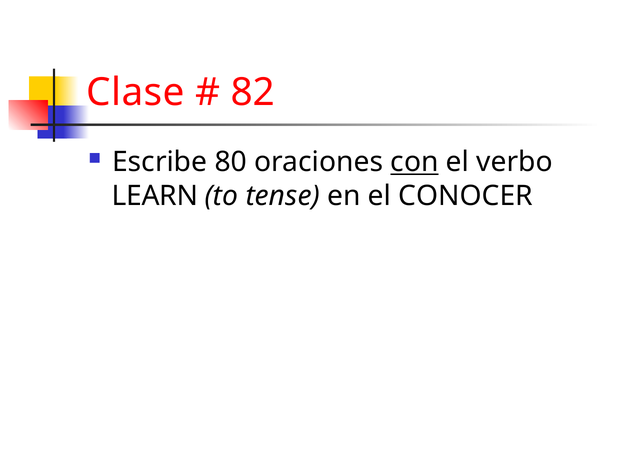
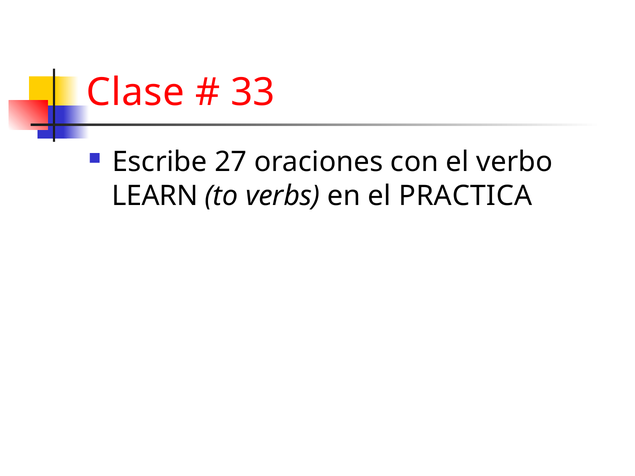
82: 82 -> 33
80: 80 -> 27
con underline: present -> none
tense: tense -> verbs
CONOCER: CONOCER -> PRACTICA
